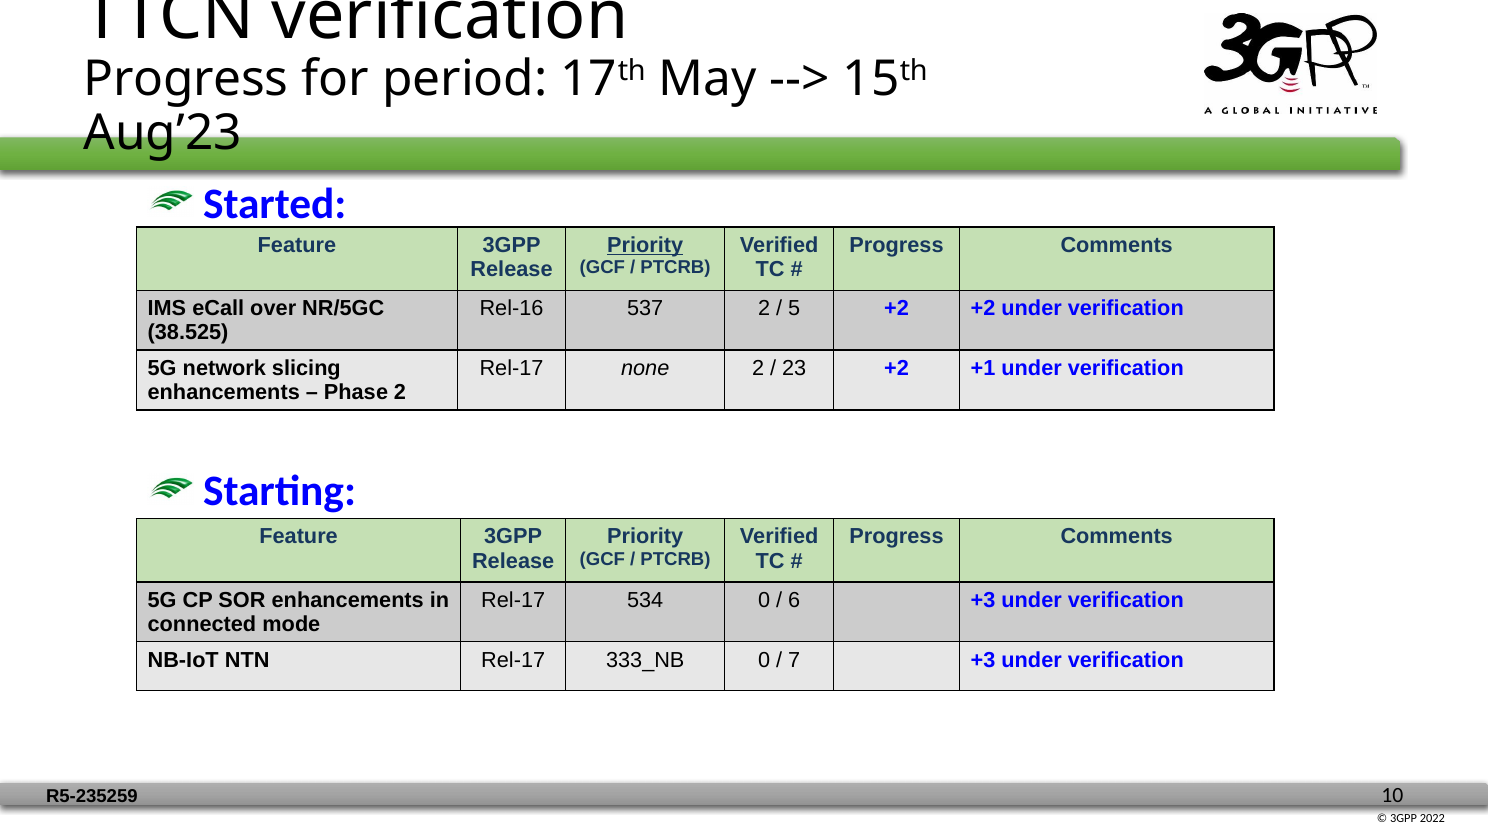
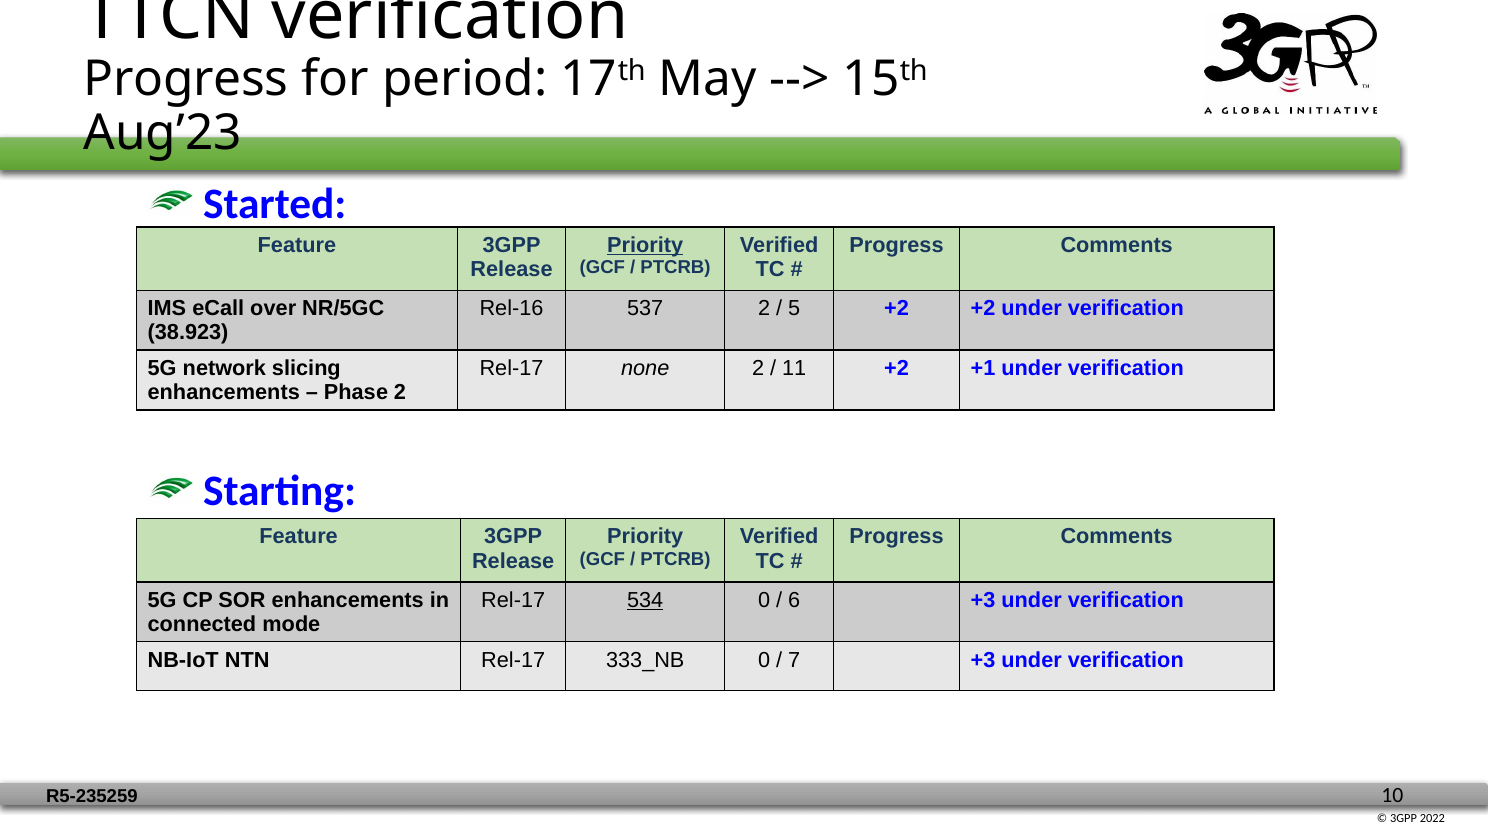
38.525: 38.525 -> 38.923
23: 23 -> 11
534 underline: none -> present
